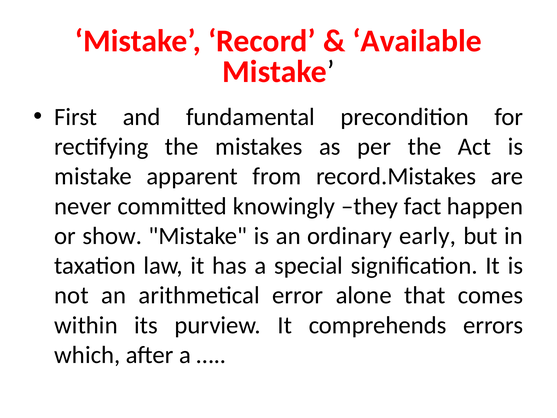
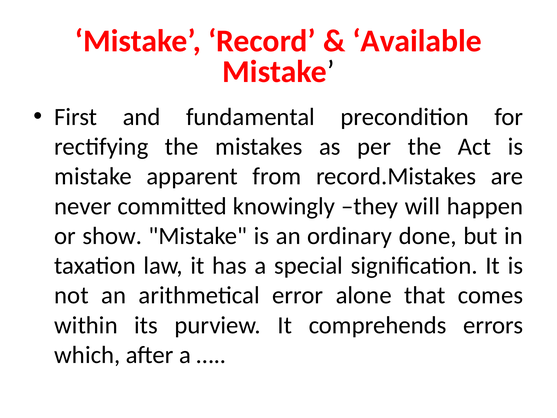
fact: fact -> will
early: early -> done
